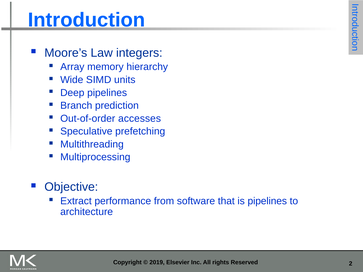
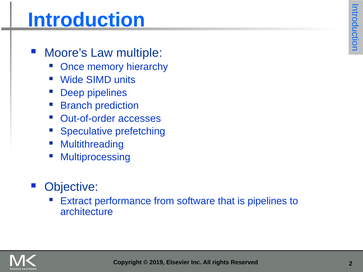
integers: integers -> multiple
Array: Array -> Once
